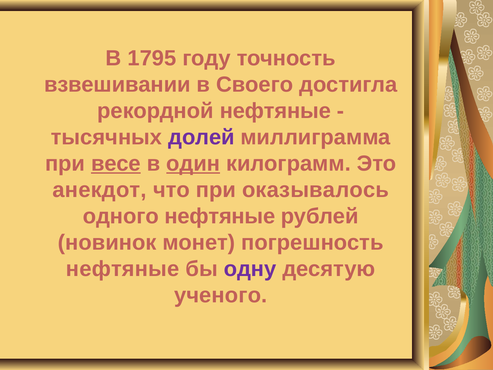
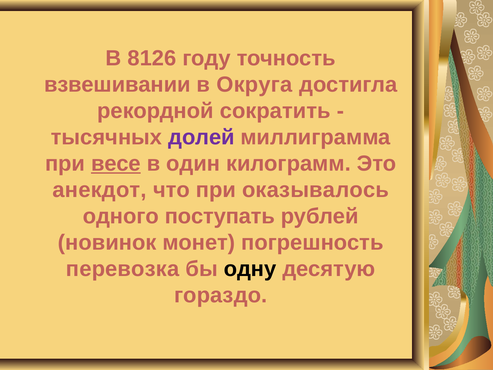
1795: 1795 -> 8126
Своего: Своего -> Округа
рекордной нефтяные: нефтяные -> сократить
один underline: present -> none
одного нефтяные: нефтяные -> поступать
нефтяные at (123, 269): нефтяные -> перевозка
одну colour: purple -> black
ученого: ученого -> гораздо
